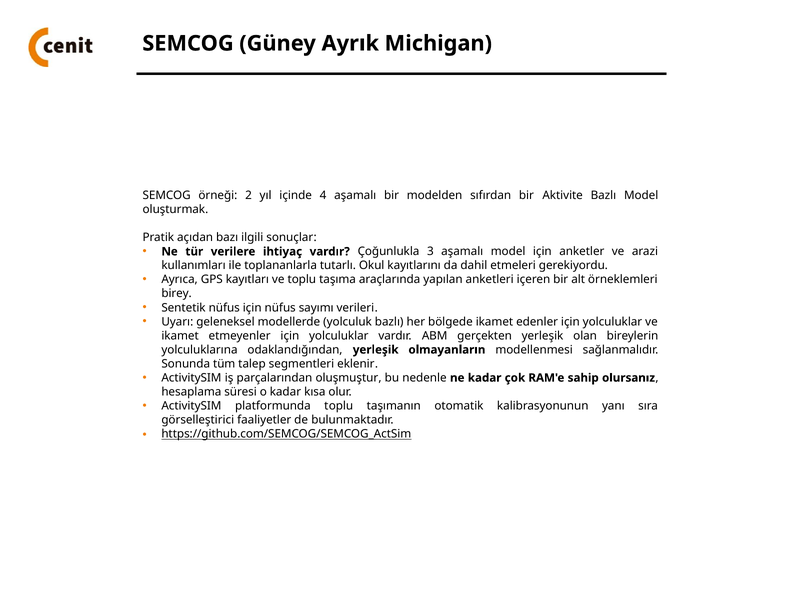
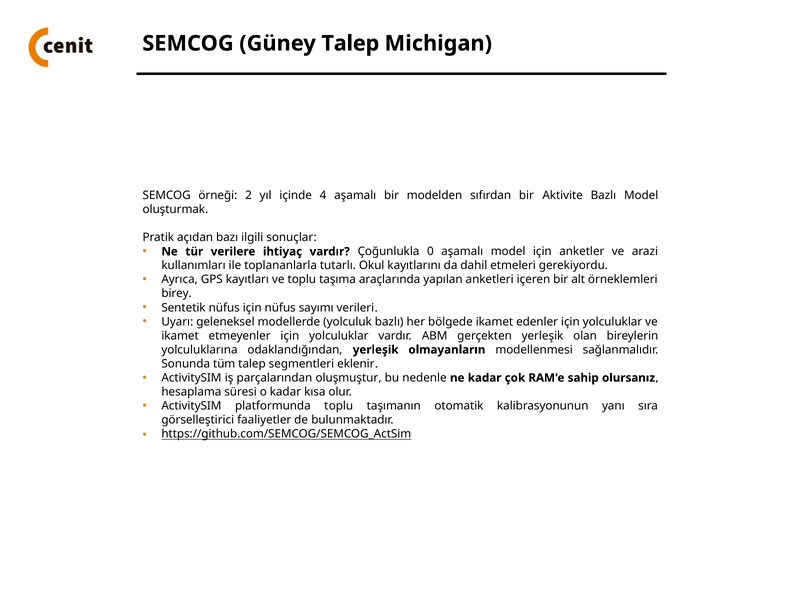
Güney Ayrık: Ayrık -> Talep
3: 3 -> 0
